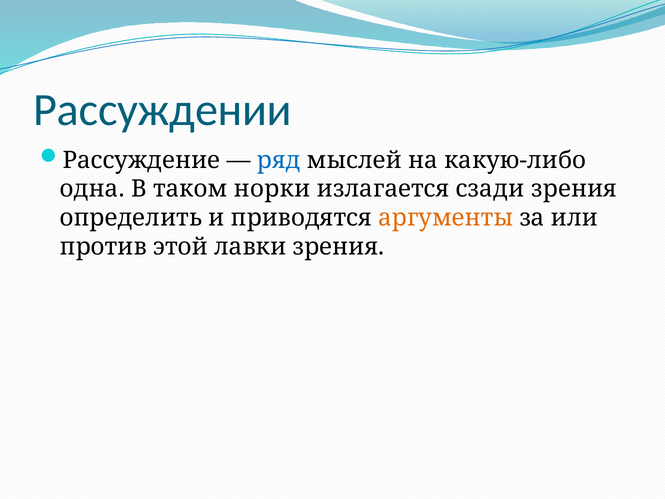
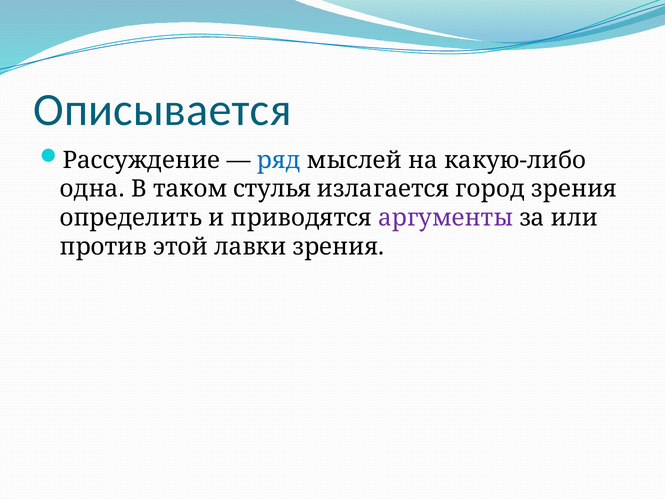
Рассуждении: Рассуждении -> Описывается
норки: норки -> стулья
сзади: сзади -> город
аргументы colour: orange -> purple
